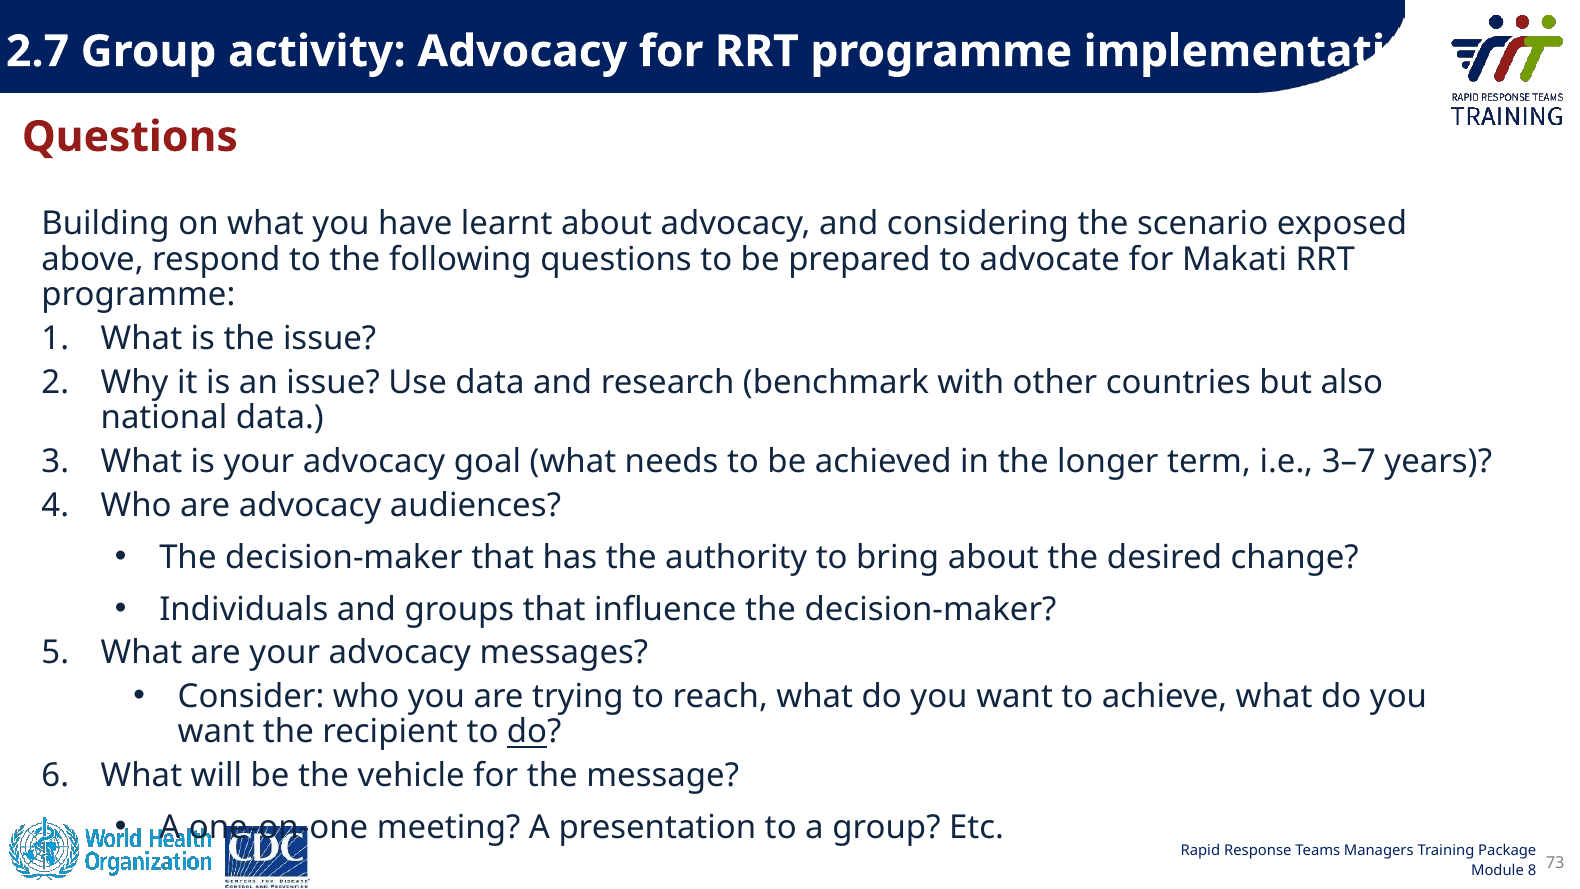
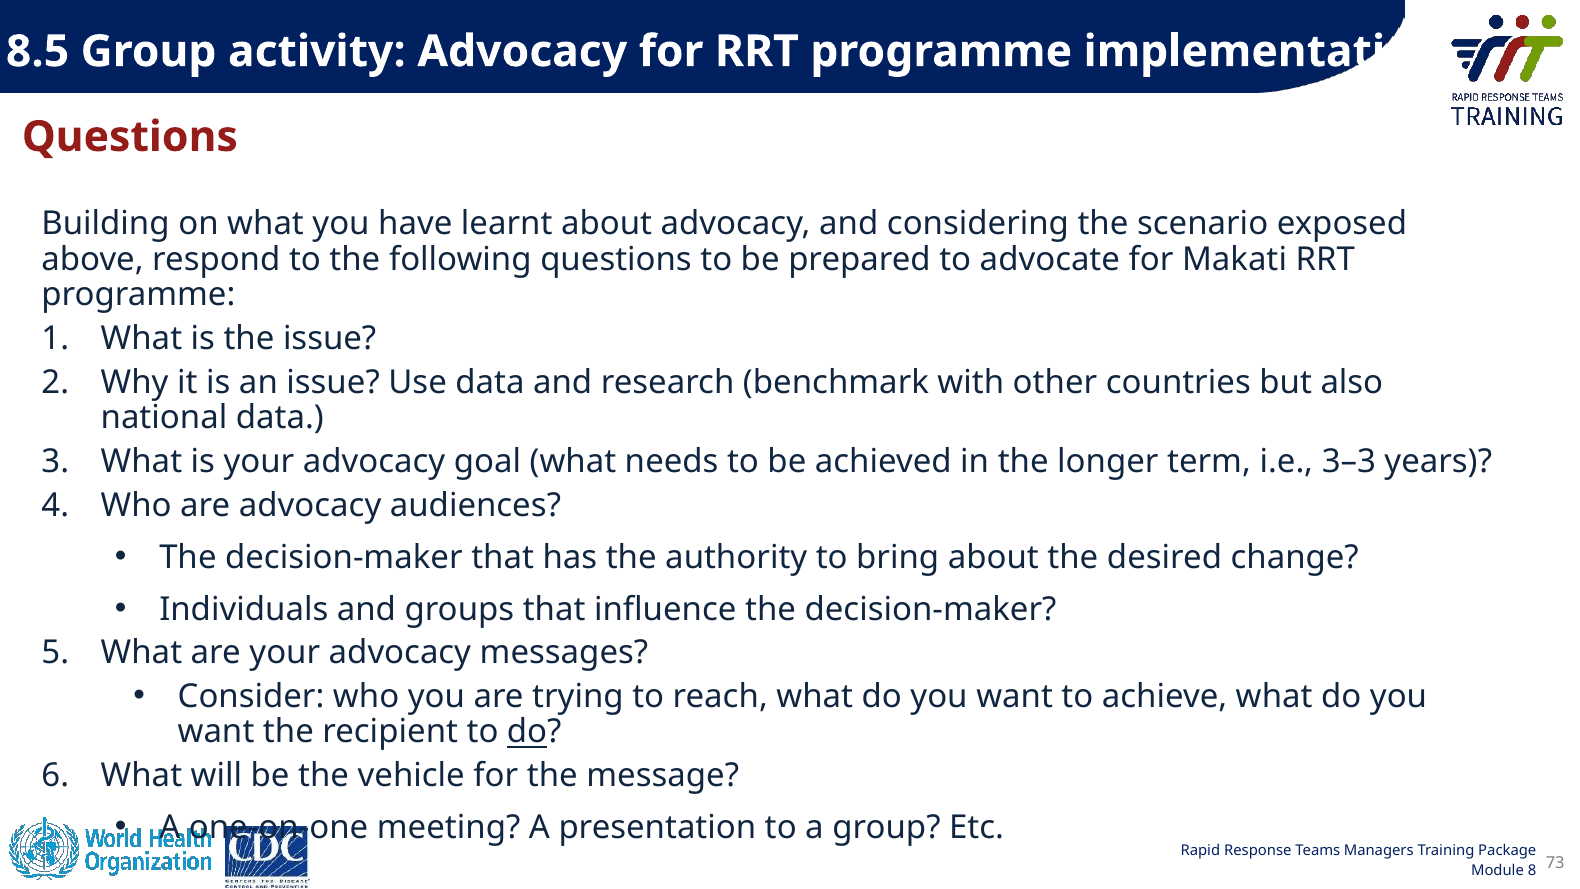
2.7: 2.7 -> 8.5
3–7: 3–7 -> 3–3
